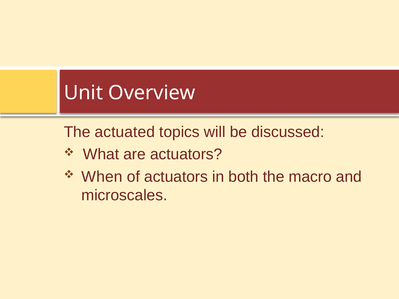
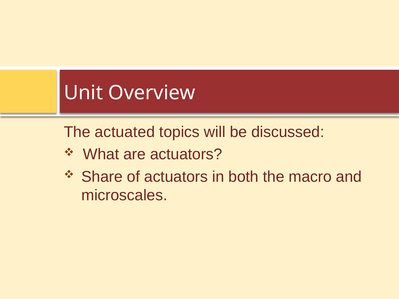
When: When -> Share
